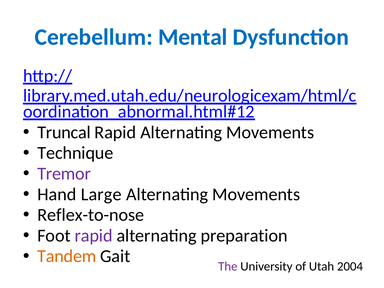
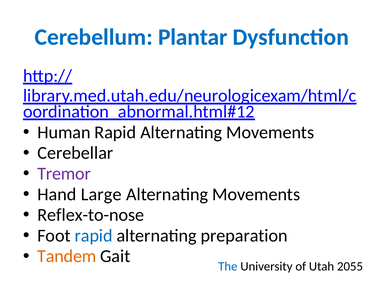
Mental: Mental -> Plantar
Truncal: Truncal -> Human
Technique: Technique -> Cerebellar
rapid at (94, 236) colour: purple -> blue
The colour: purple -> blue
2004: 2004 -> 2055
